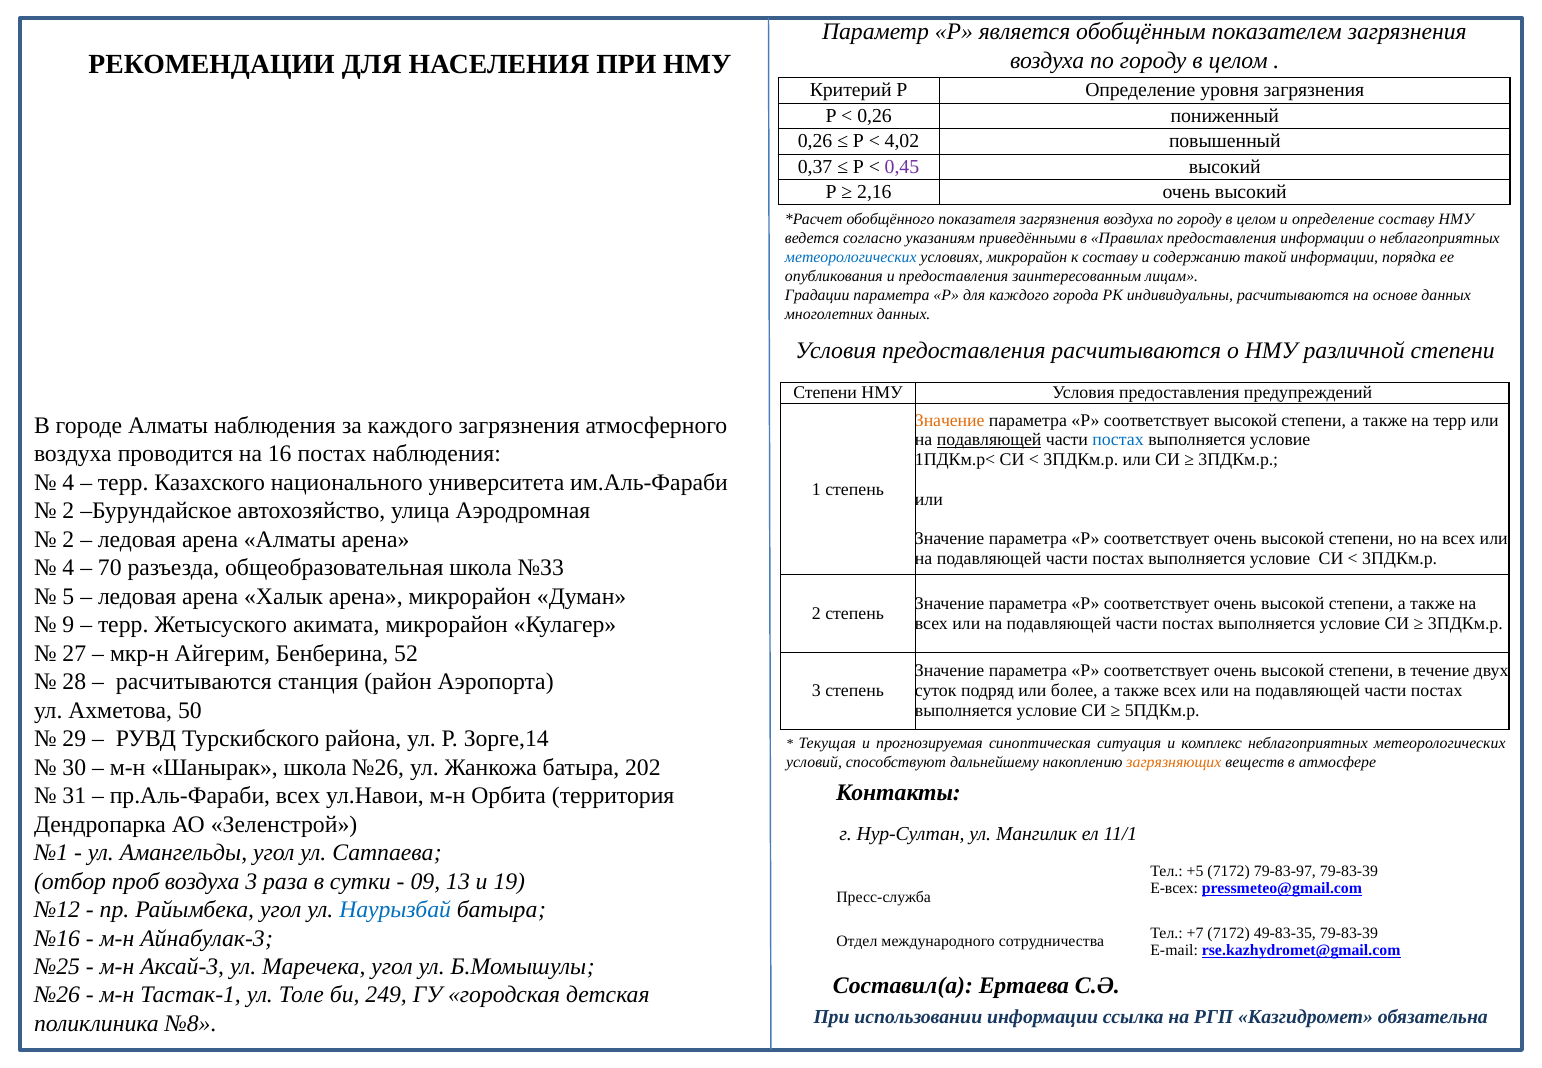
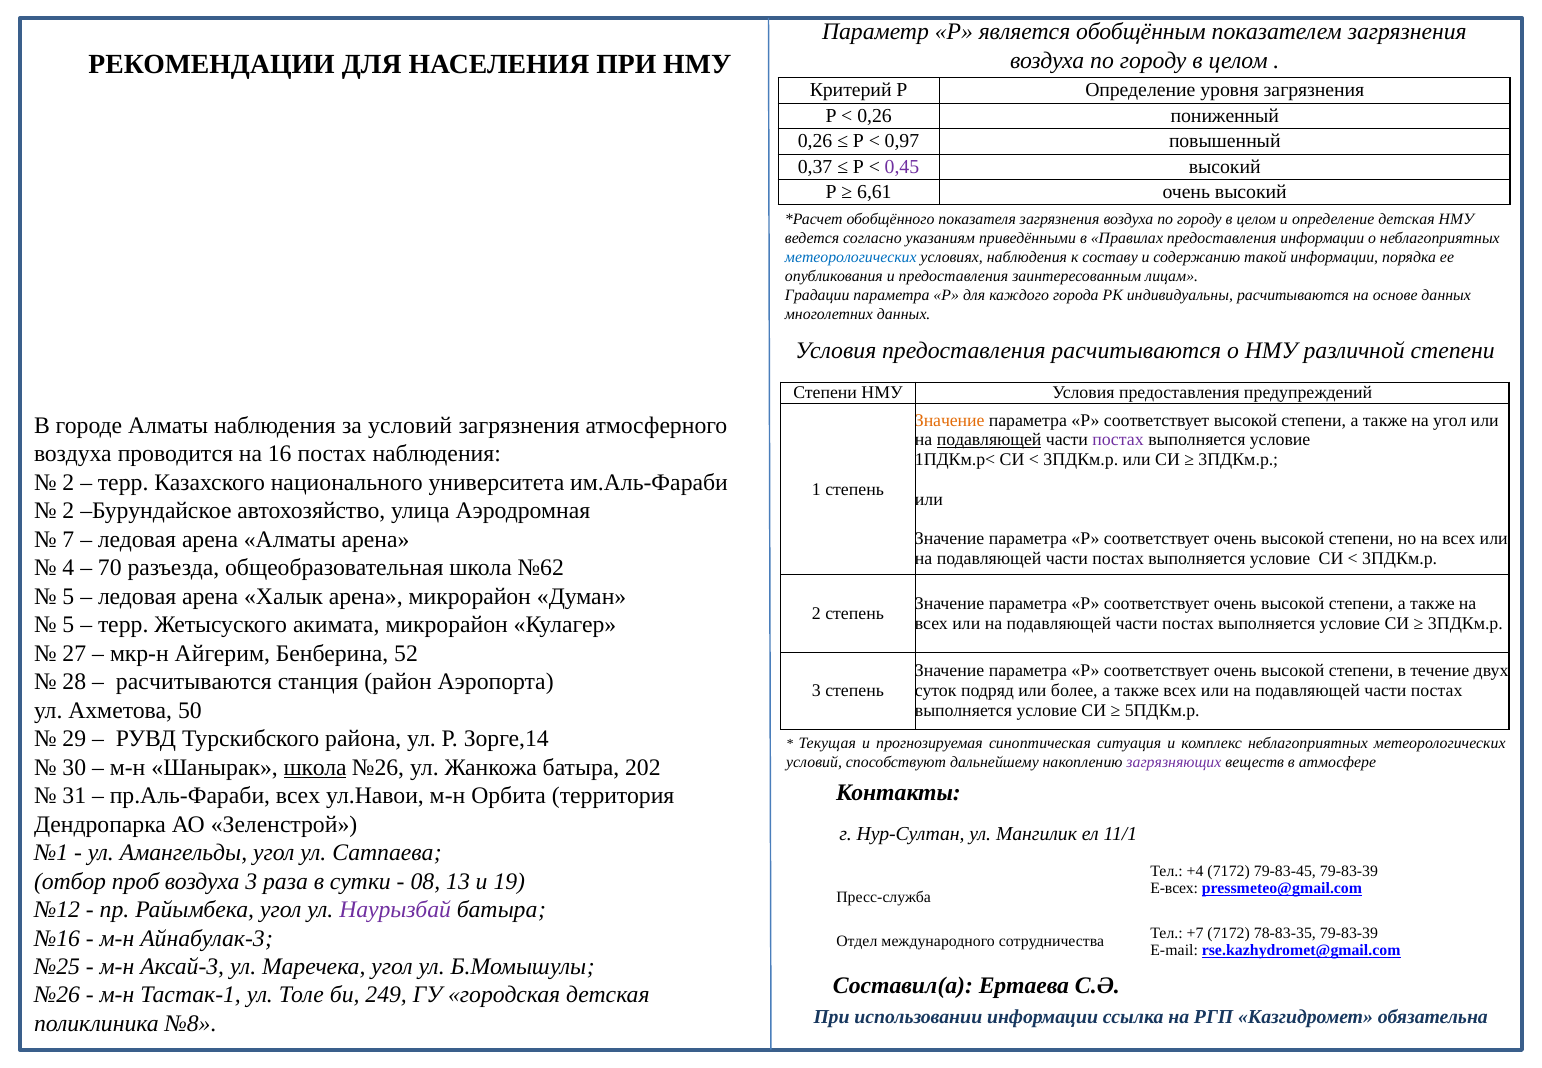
4,02: 4,02 -> 0,97
2,16: 2,16 -> 6,61
определение составу: составу -> детская
условиях микрорайон: микрорайон -> наблюдения
на терр: терр -> угол
за каждого: каждого -> условий
постах at (1118, 440) colour: blue -> purple
4 at (68, 482): 4 -> 2
2 at (68, 539): 2 -> 7
№33: №33 -> №62
9 at (68, 625): 9 -> 5
загрязняющих colour: orange -> purple
школа at (315, 767) underline: none -> present
+5: +5 -> +4
79-83-97: 79-83-97 -> 79-83-45
09: 09 -> 08
Наурызбай colour: blue -> purple
49-83-35: 49-83-35 -> 78-83-35
